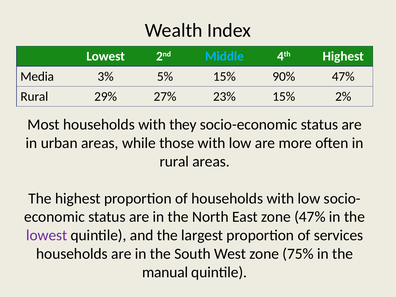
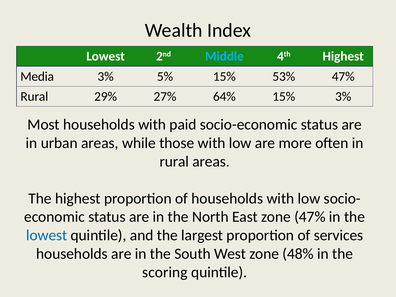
90%: 90% -> 53%
23%: 23% -> 64%
15% 2%: 2% -> 3%
they: they -> paid
lowest at (47, 235) colour: purple -> blue
75%: 75% -> 48%
manual: manual -> scoring
